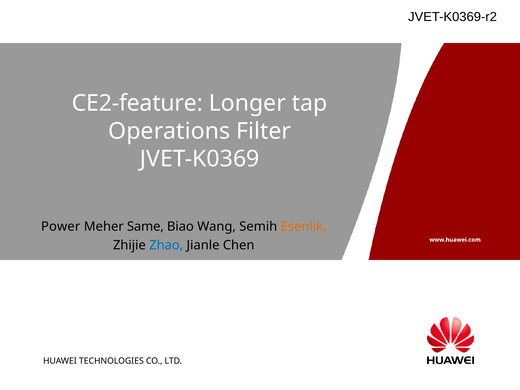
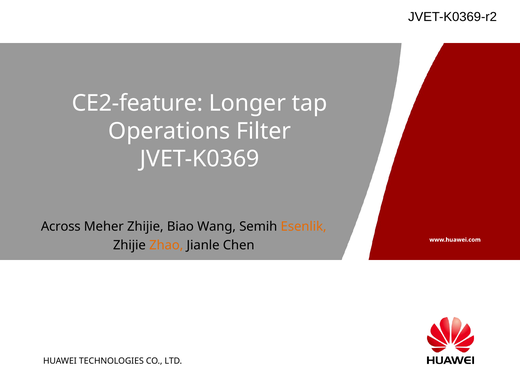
Power: Power -> Across
Meher Same: Same -> Zhijie
Zhao colour: blue -> orange
